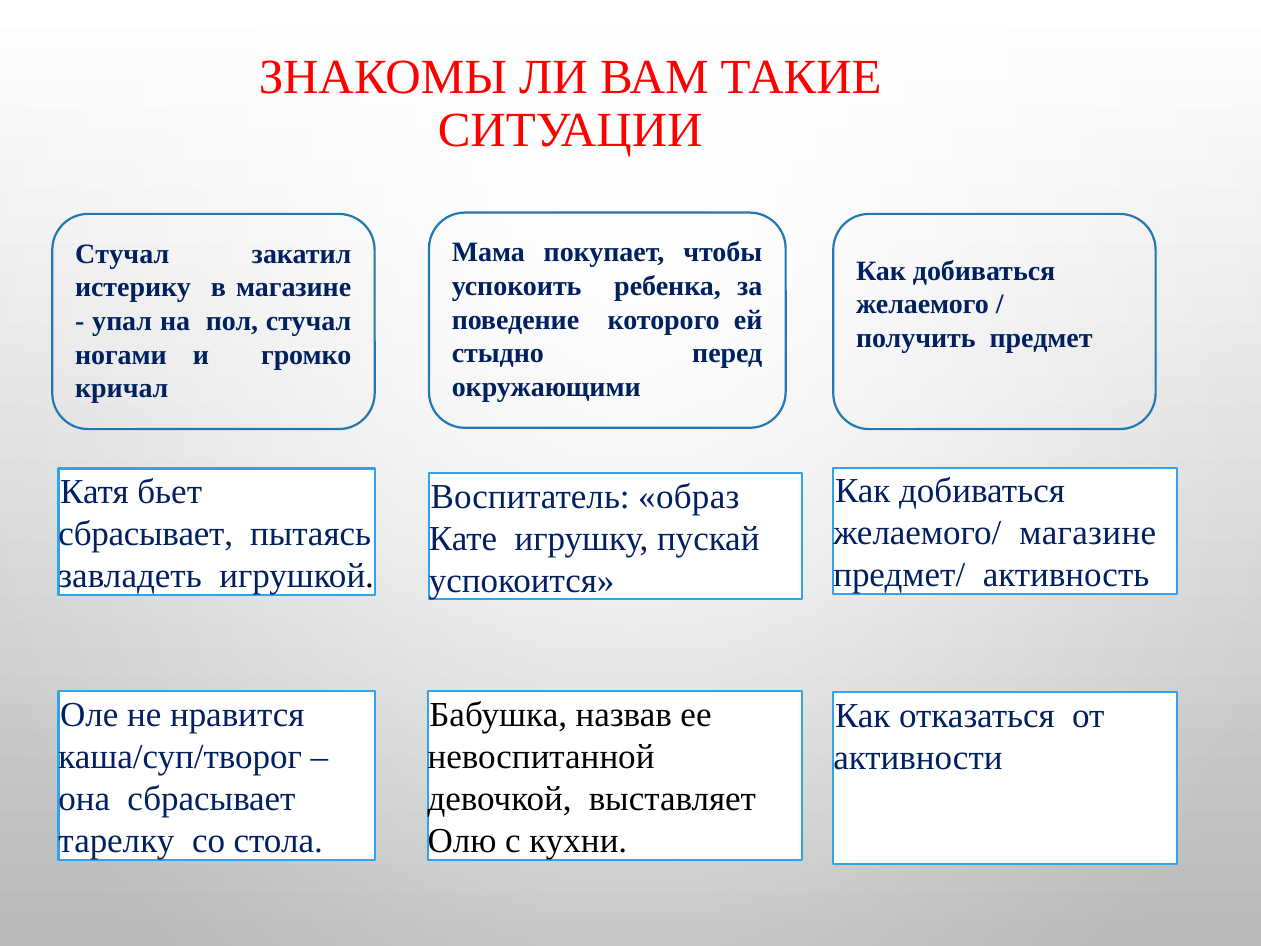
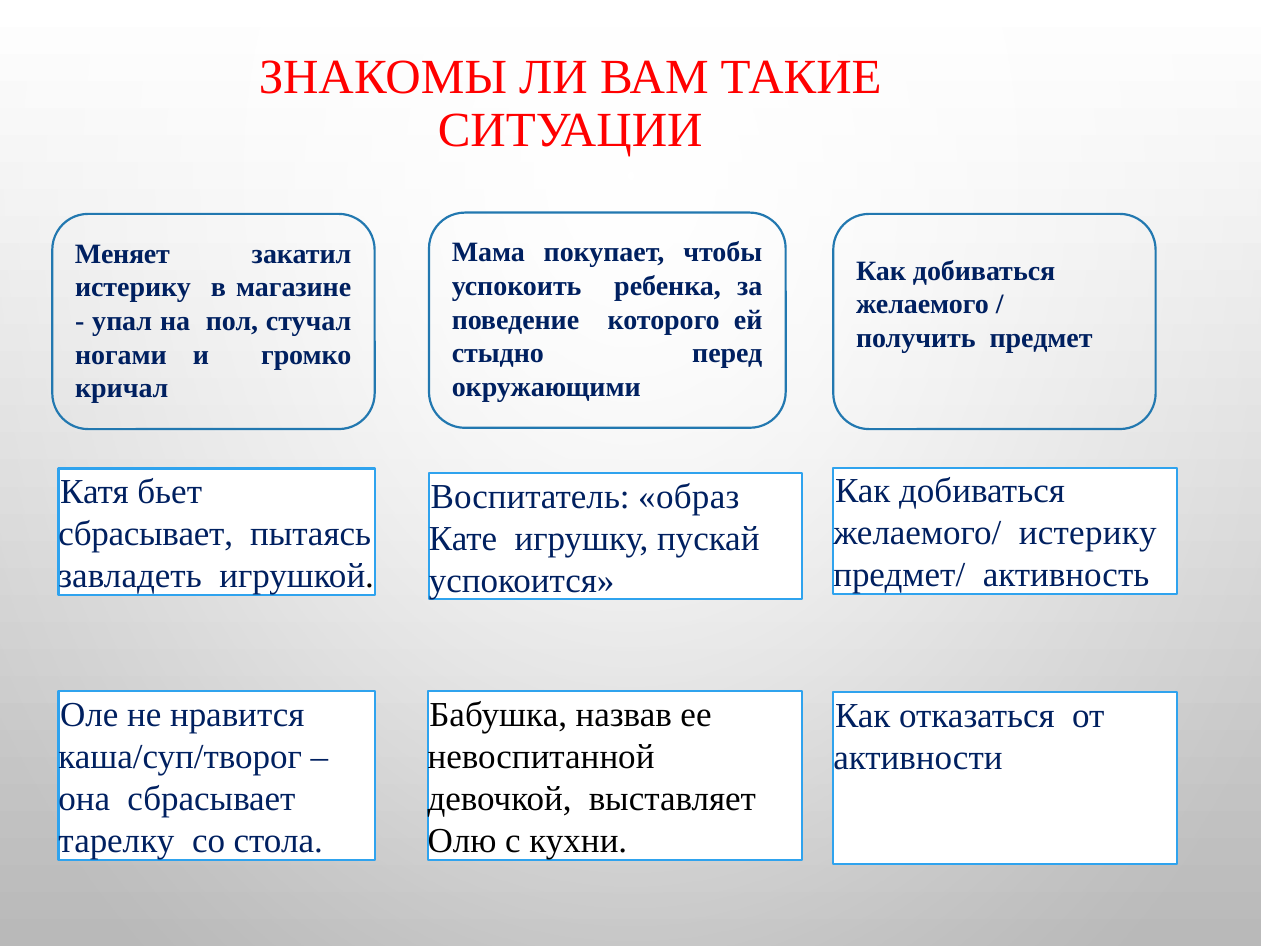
Стучал at (122, 254): Стучал -> Меняет
желаемого/ магазине: магазине -> истерику
